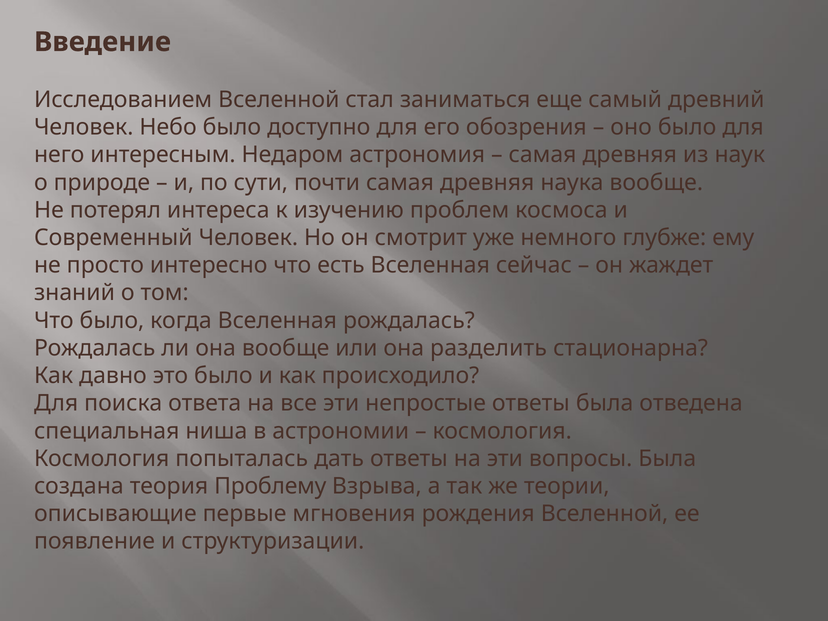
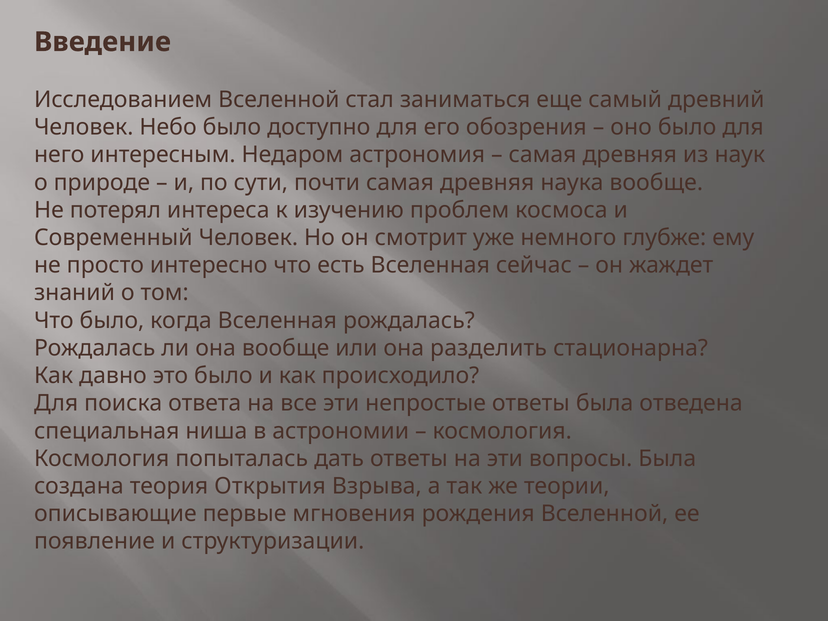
Проблему: Проблему -> Открытия
